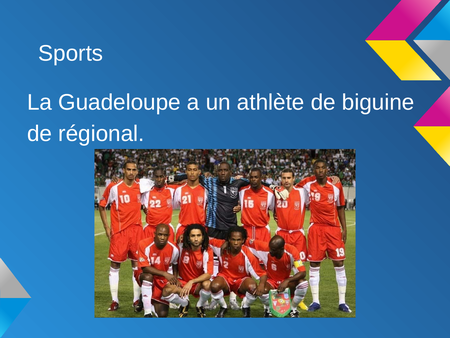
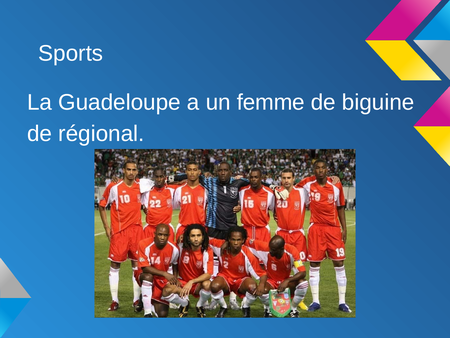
athlète: athlète -> femme
